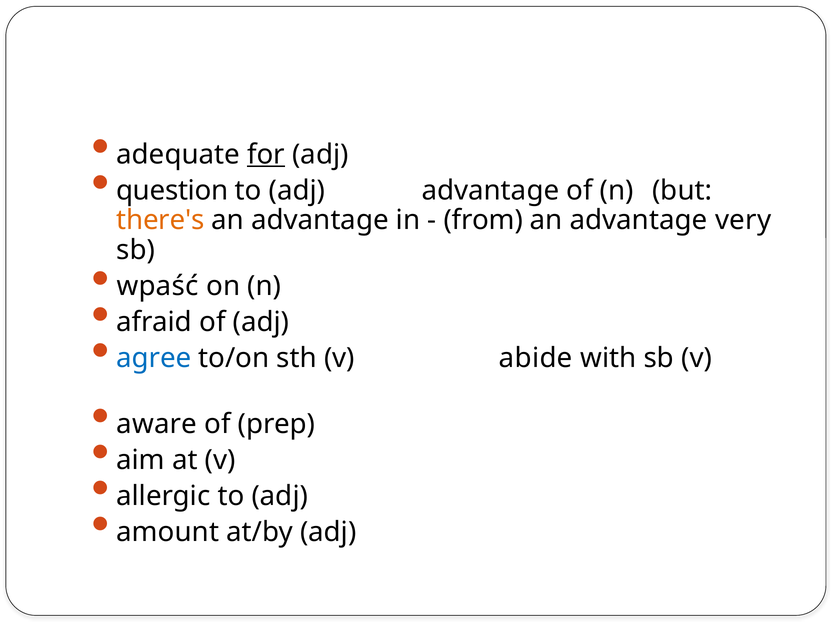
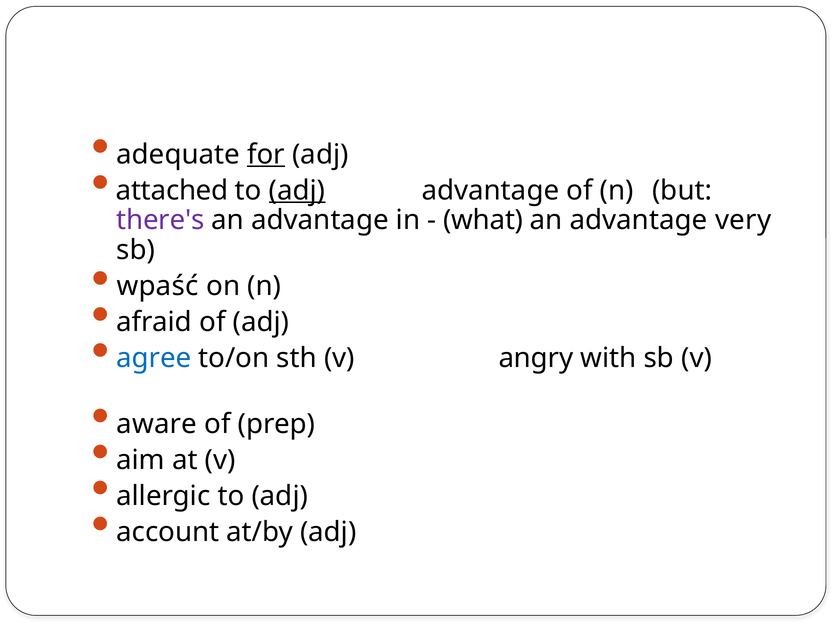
question: question -> attached
adj at (297, 190) underline: none -> present
there's colour: orange -> purple
from: from -> what
abide: abide -> angry
amount: amount -> account
